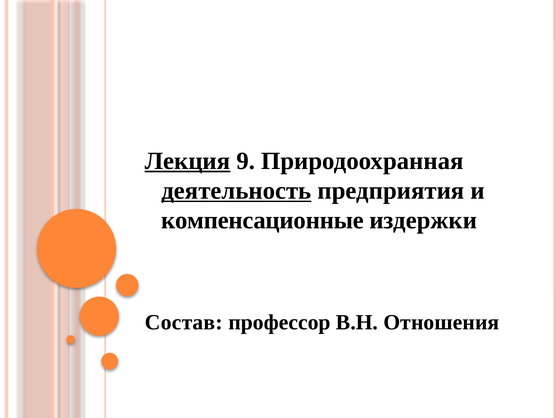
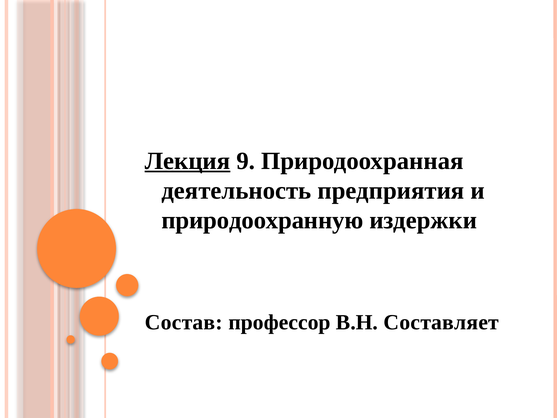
деятельность underline: present -> none
компенсационные: компенсационные -> природоохранную
Отношения: Отношения -> Составляет
